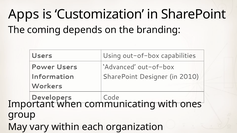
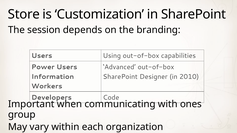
Apps: Apps -> Store
coming: coming -> session
